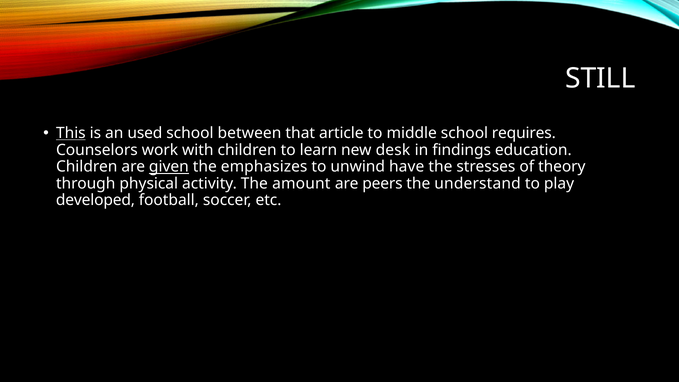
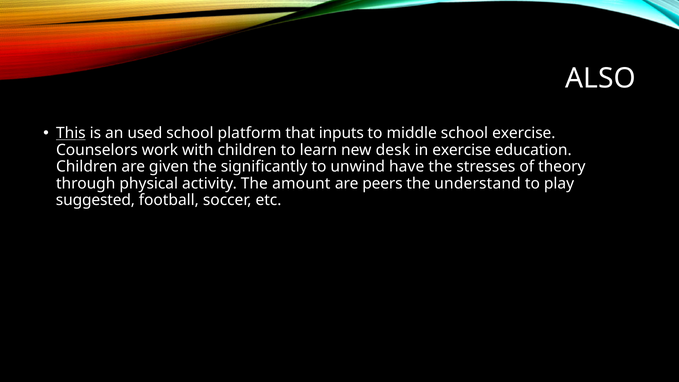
STILL: STILL -> ALSO
between: between -> platform
article: article -> inputs
school requires: requires -> exercise
in findings: findings -> exercise
given underline: present -> none
emphasizes: emphasizes -> significantly
developed: developed -> suggested
